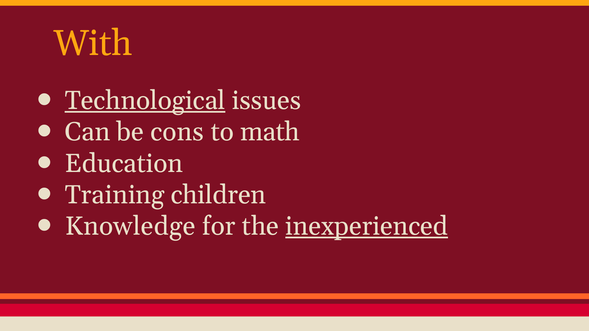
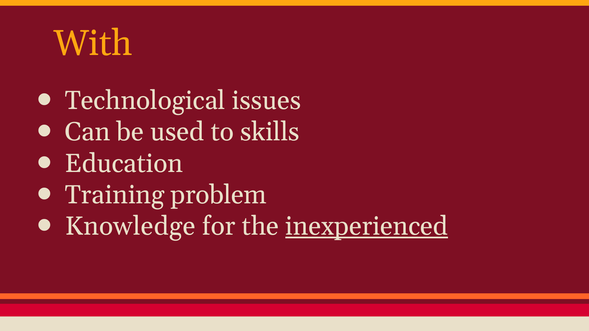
Technological underline: present -> none
cons: cons -> used
math: math -> skills
children: children -> problem
